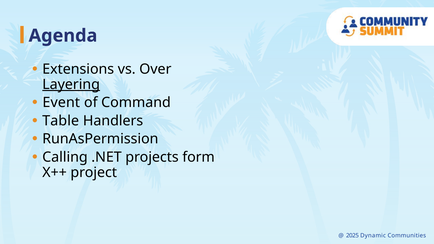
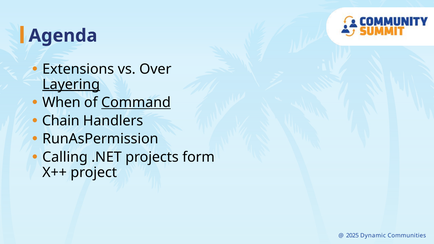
Event: Event -> When
Command underline: none -> present
Table: Table -> Chain
